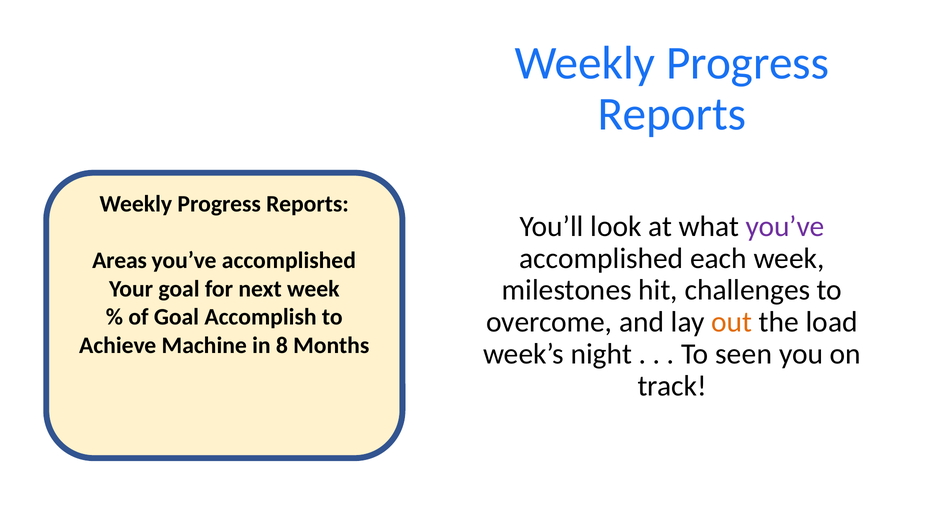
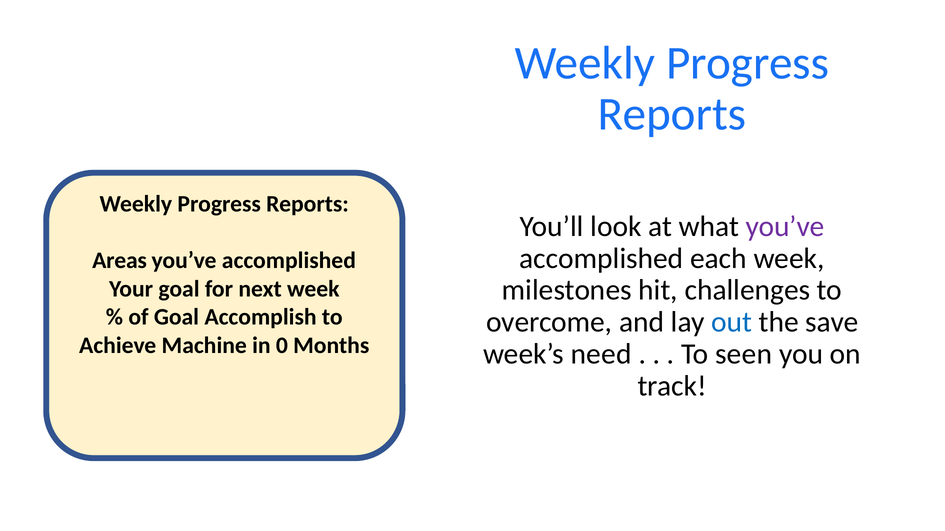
out colour: orange -> blue
load: load -> save
8: 8 -> 0
night: night -> need
